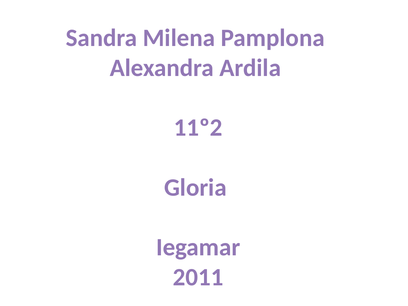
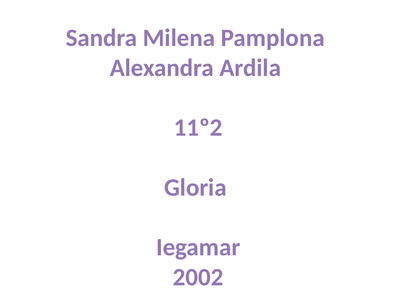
2011: 2011 -> 2002
